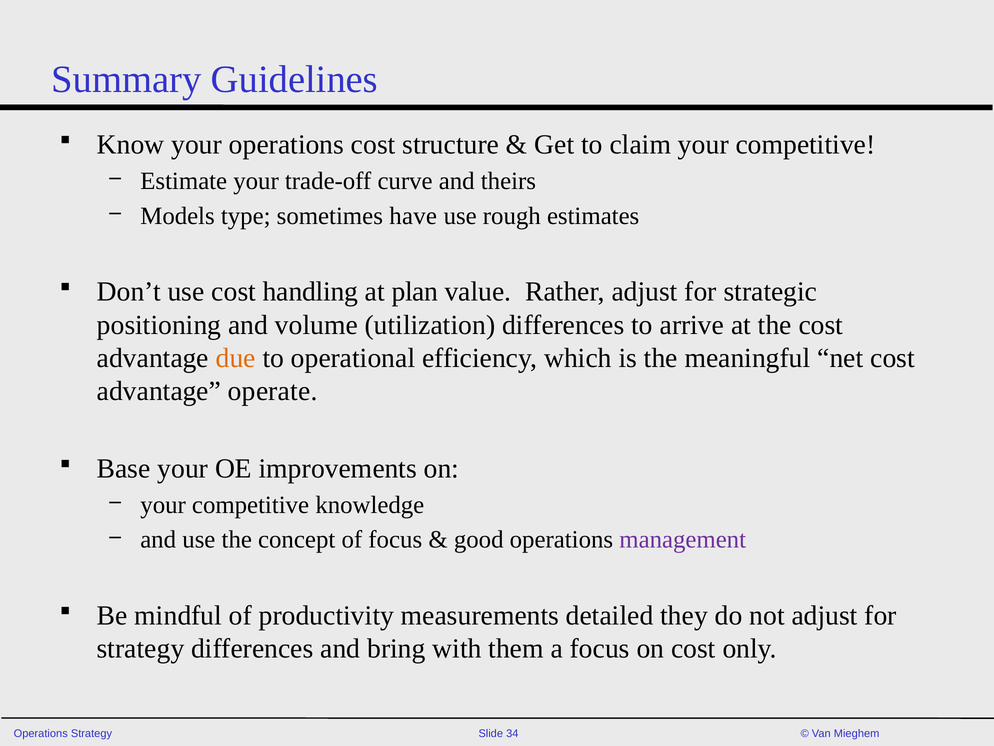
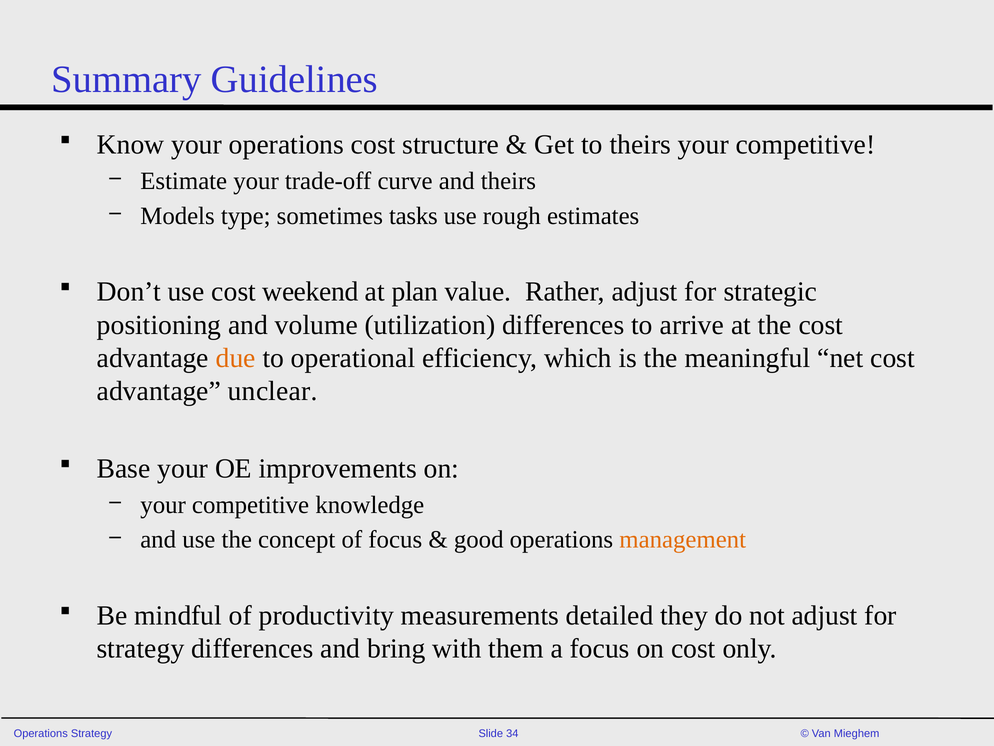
to claim: claim -> theirs
have: have -> tasks
handling: handling -> weekend
operate: operate -> unclear
management colour: purple -> orange
